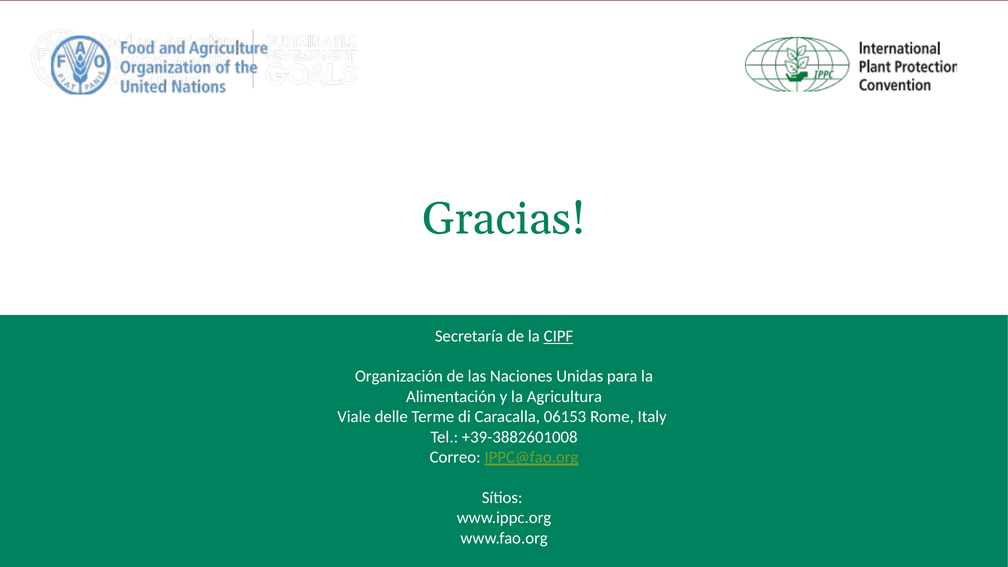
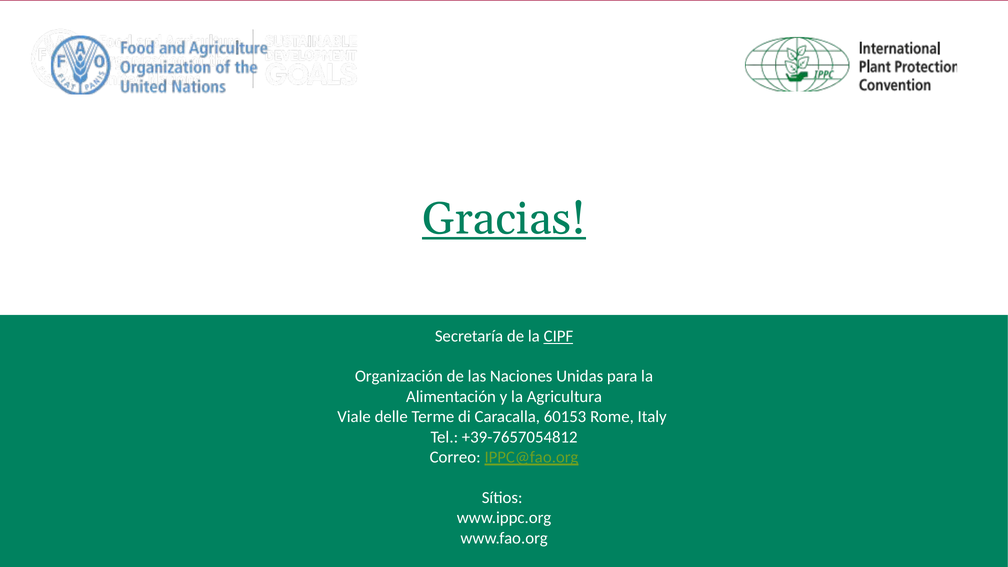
Gracias underline: none -> present
06153: 06153 -> 60153
+39-3882601008: +39-3882601008 -> +39-7657054812
